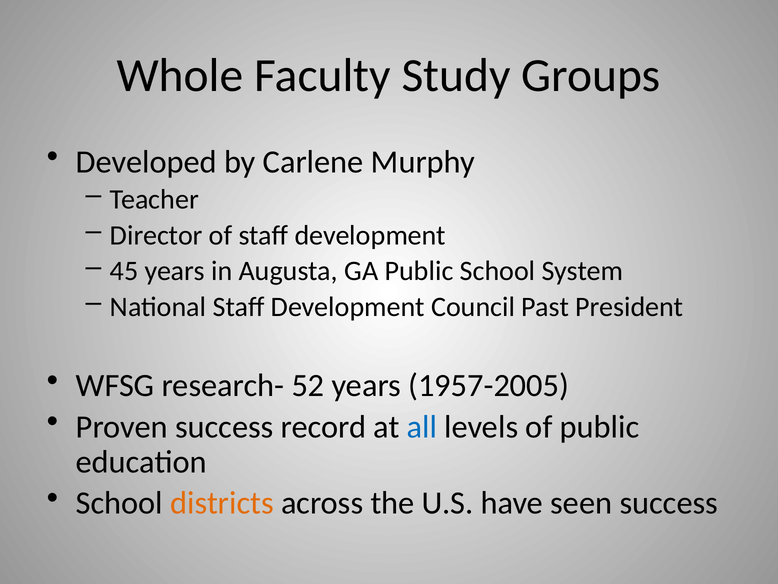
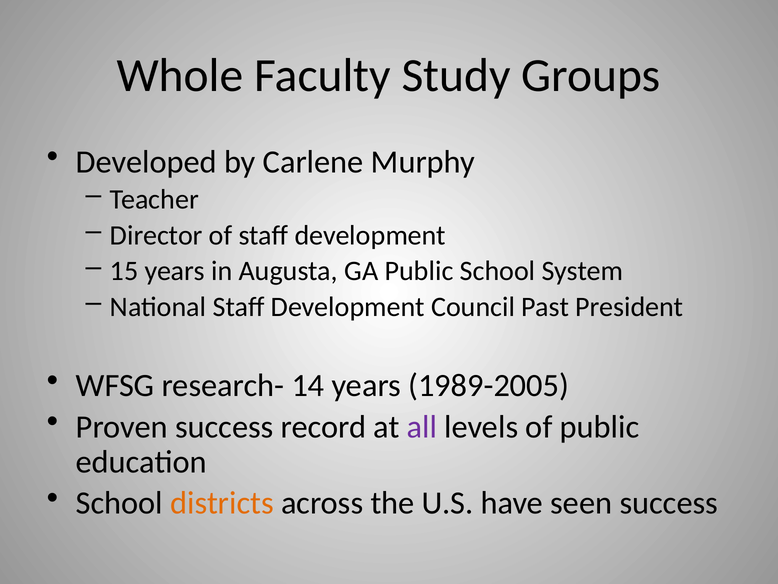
45: 45 -> 15
52: 52 -> 14
1957-2005: 1957-2005 -> 1989-2005
all colour: blue -> purple
